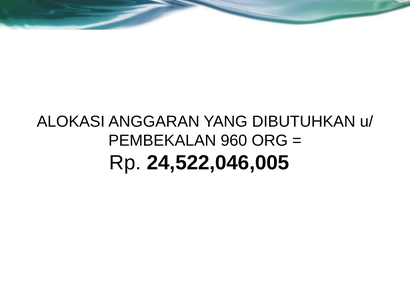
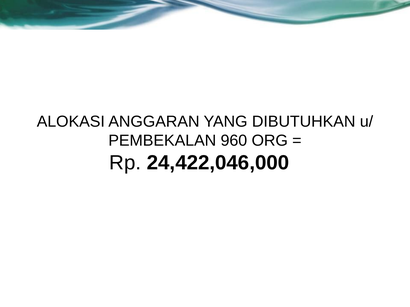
24,522,046,005: 24,522,046,005 -> 24,422,046,000
